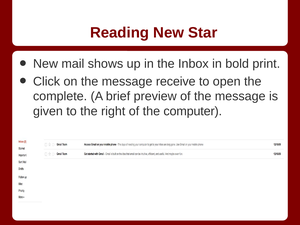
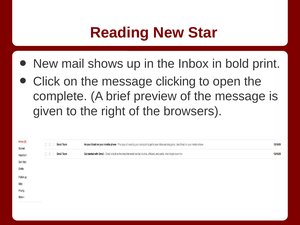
receive: receive -> clicking
computer: computer -> browsers
